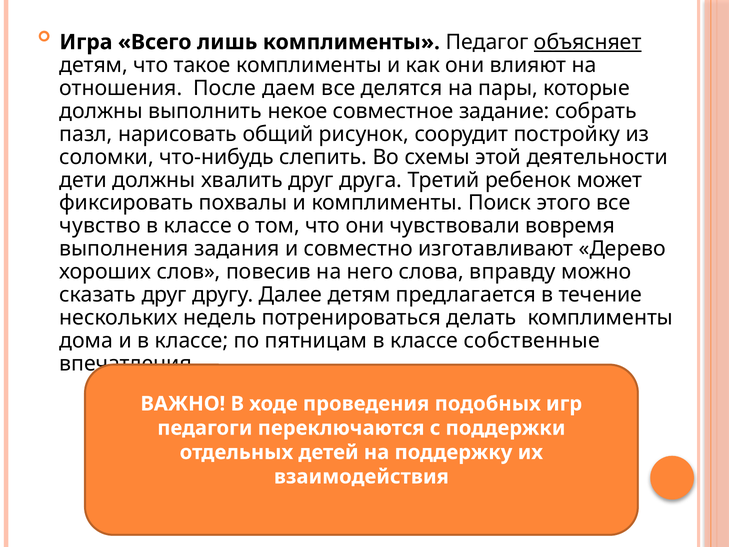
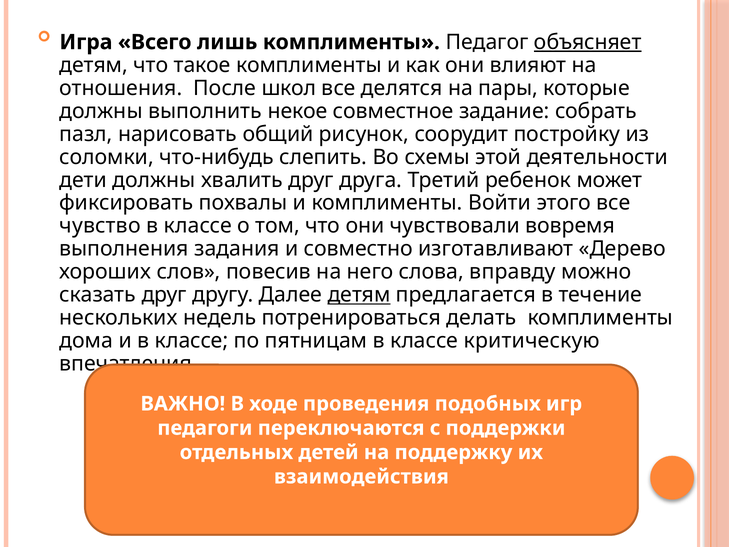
даем: даем -> школ
Поиск: Поиск -> Войти
детям at (359, 295) underline: none -> present
собственные: собственные -> критическую
